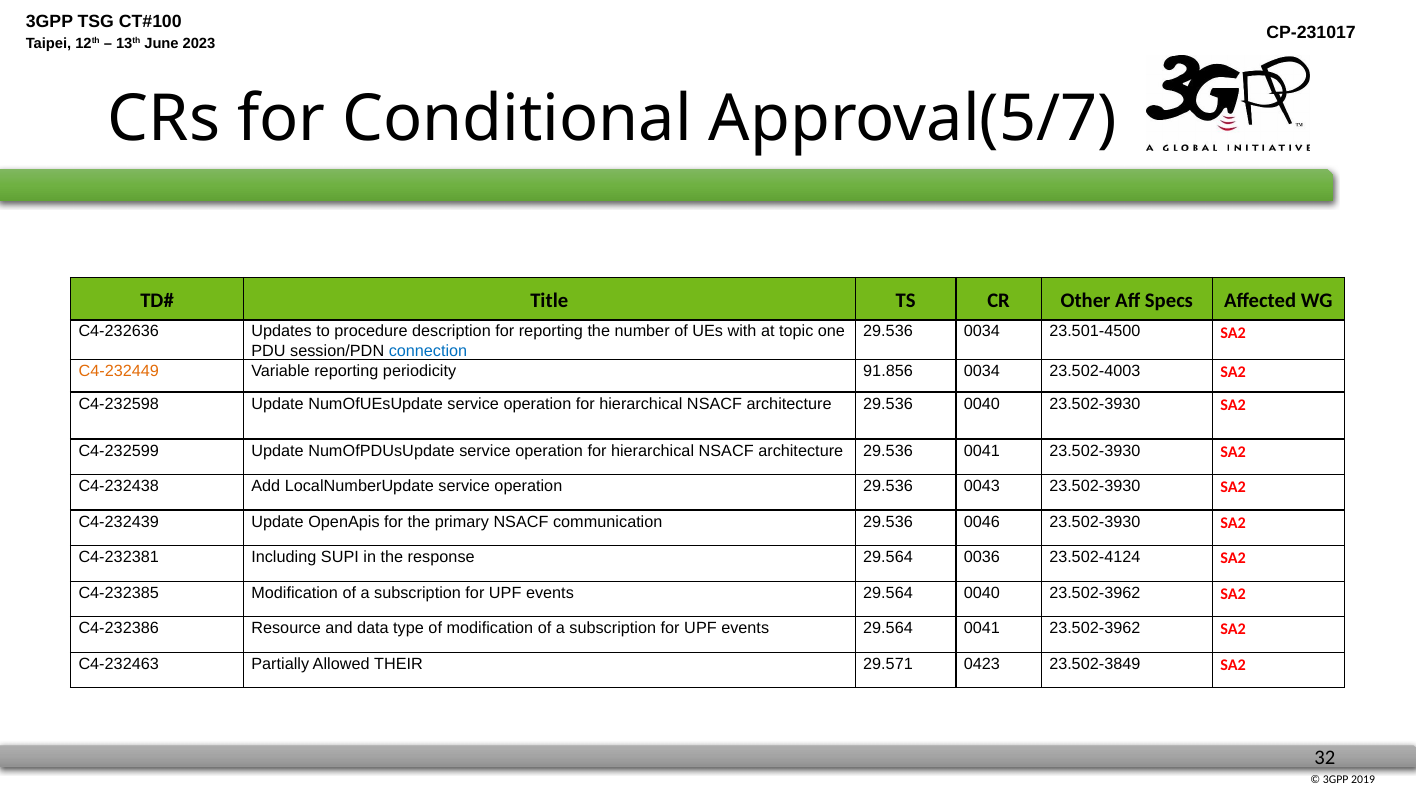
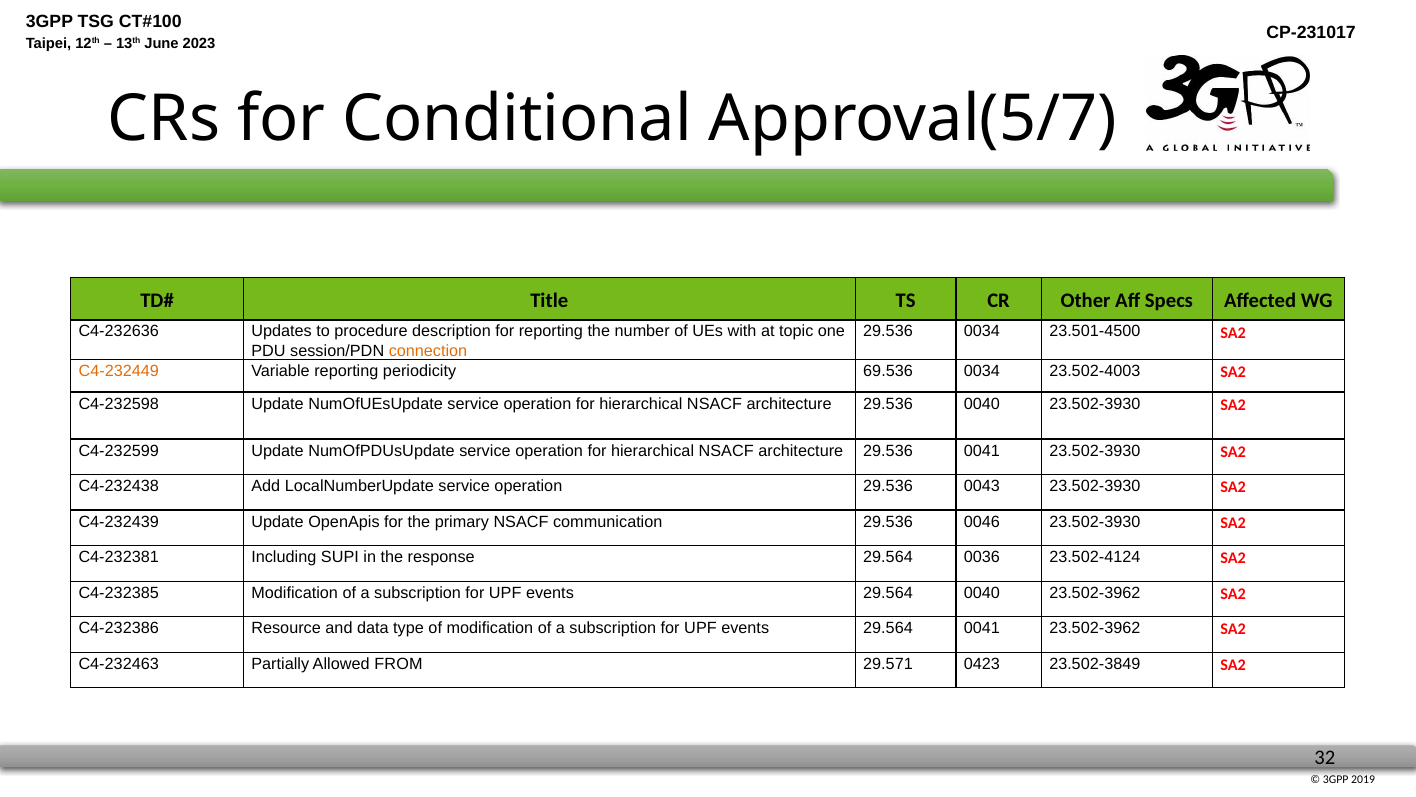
connection colour: blue -> orange
91.856: 91.856 -> 69.536
THEIR: THEIR -> FROM
